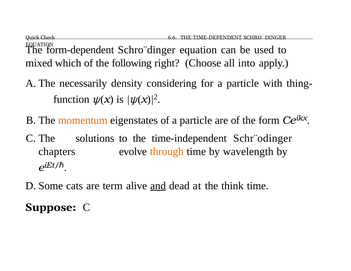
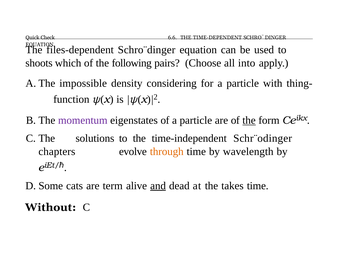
form-dependent: form-dependent -> files-dependent
mixed: mixed -> shoots
right: right -> pairs
necessarily: necessarily -> impossible
momentum colour: orange -> purple
the at (249, 120) underline: none -> present
think: think -> takes
Suppose: Suppose -> Without
